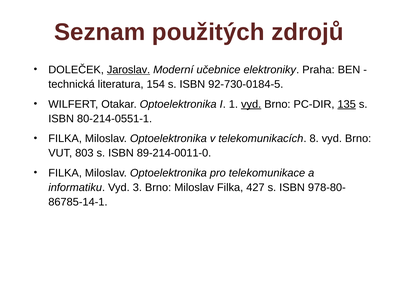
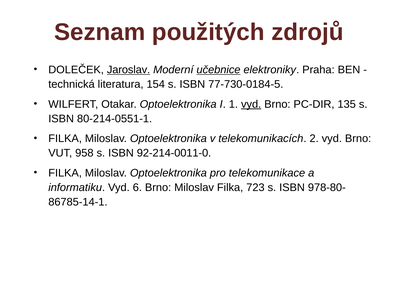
učebnice underline: none -> present
92-730-0184-5: 92-730-0184-5 -> 77-730-0184-5
135 underline: present -> none
8: 8 -> 2
803: 803 -> 958
89-214-0011-0: 89-214-0011-0 -> 92-214-0011-0
3: 3 -> 6
427: 427 -> 723
